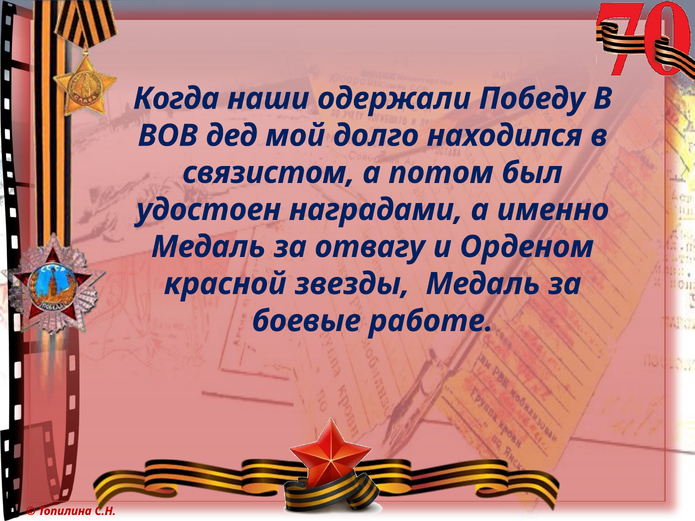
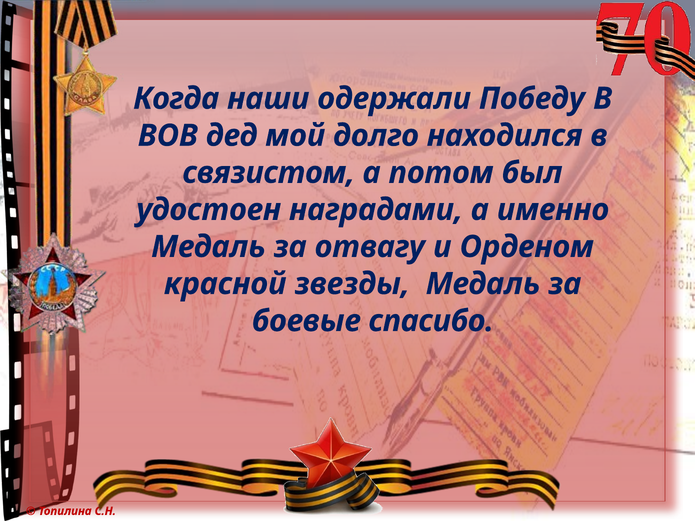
работе: работе -> спасибо
